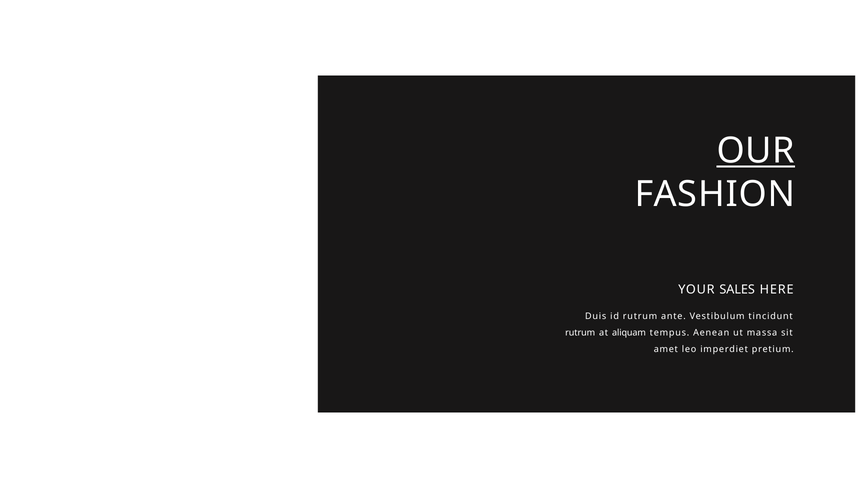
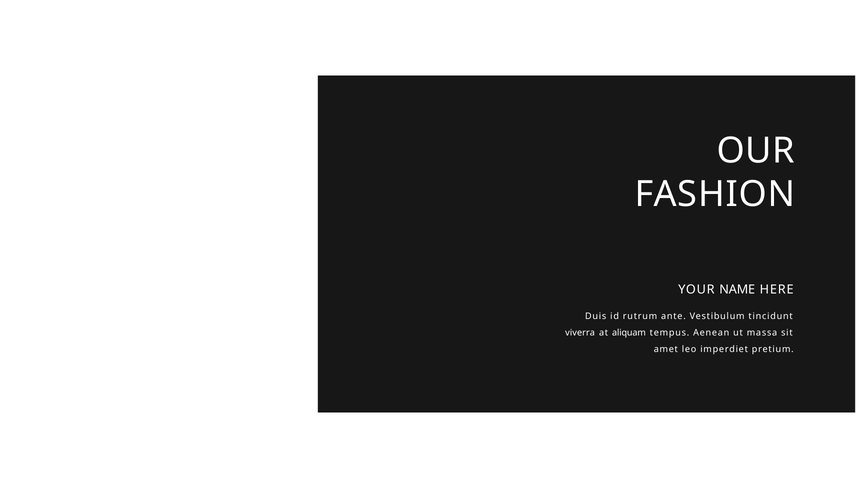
OUR underline: present -> none
SALES: SALES -> NAME
rutrum at (580, 333): rutrum -> viverra
